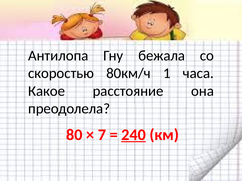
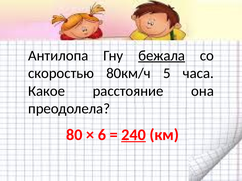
бежала underline: none -> present
1: 1 -> 5
7: 7 -> 6
